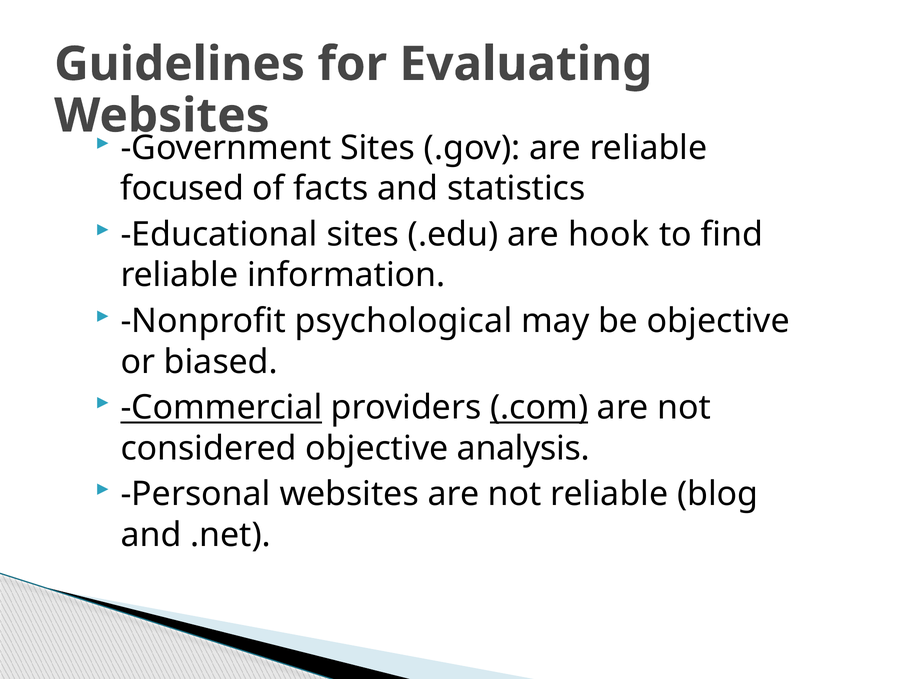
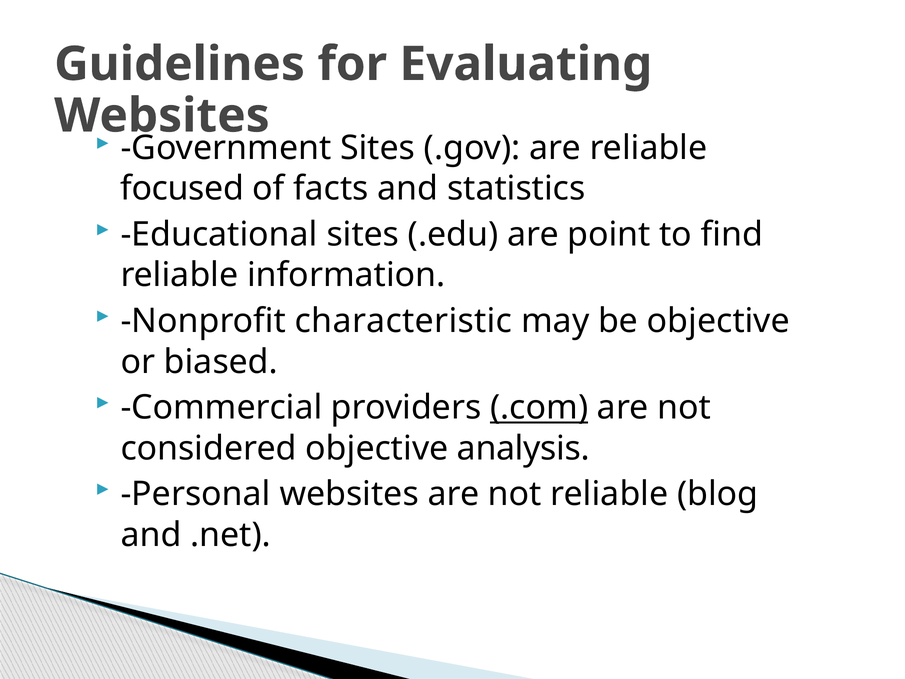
hook: hook -> point
psychological: psychological -> characteristic
Commercial underline: present -> none
